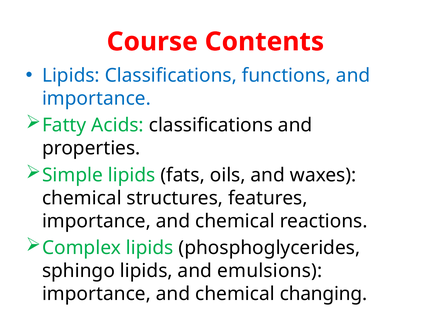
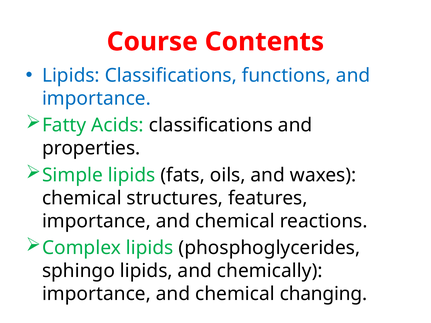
emulsions: emulsions -> chemically
